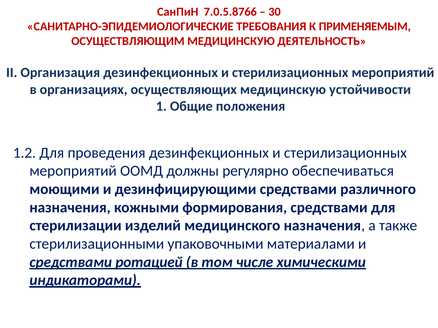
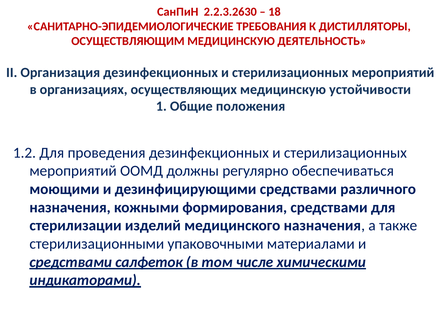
7.0.5.8766: 7.0.5.8766 -> 2.2.3.2630
30: 30 -> 18
ПРИМЕНЯЕМЫМ: ПРИМЕНЯЕМЫМ -> ДИСТИЛЛЯТОРЫ
ротацией: ротацией -> салфеток
